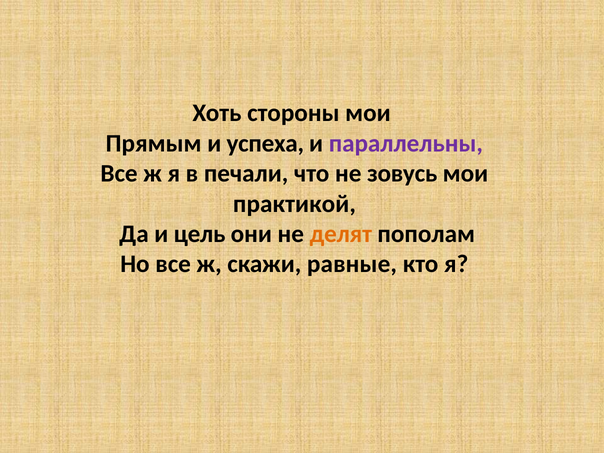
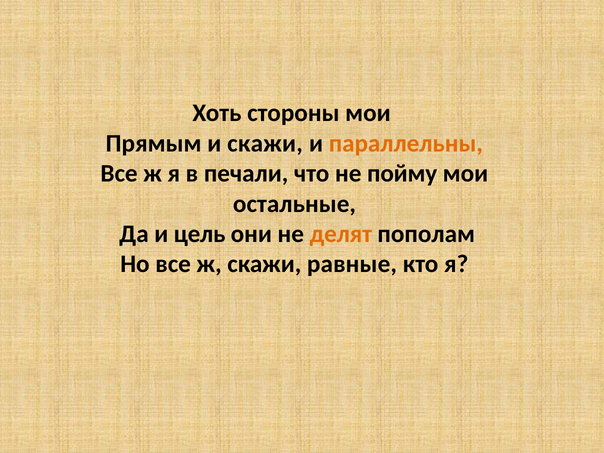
и успеха: успеха -> скажи
параллельны colour: purple -> orange
зовусь: зовусь -> пойму
практикой: практикой -> остальные
